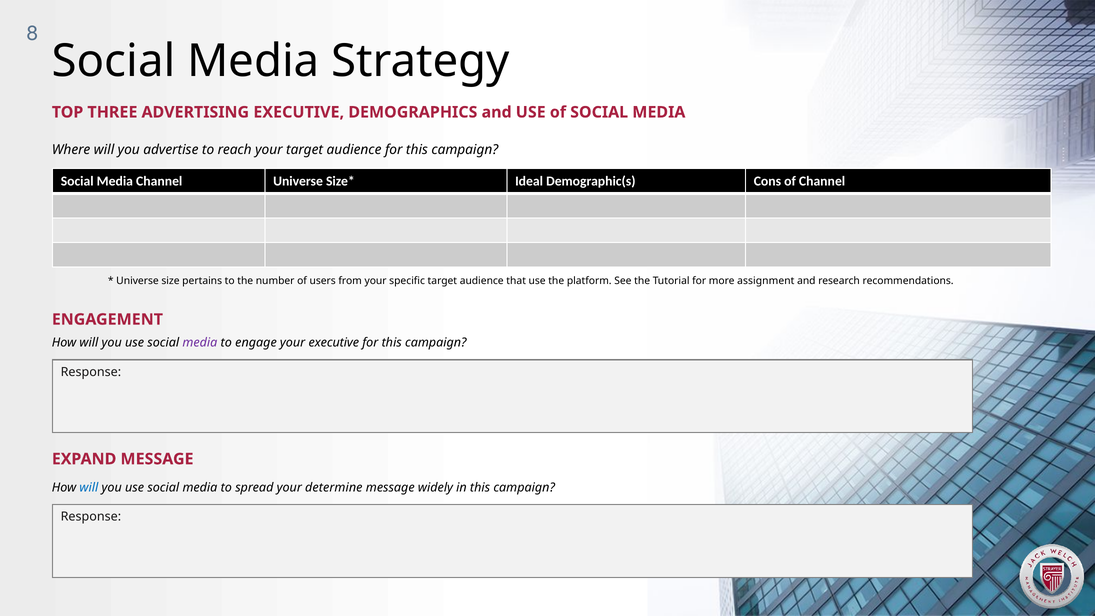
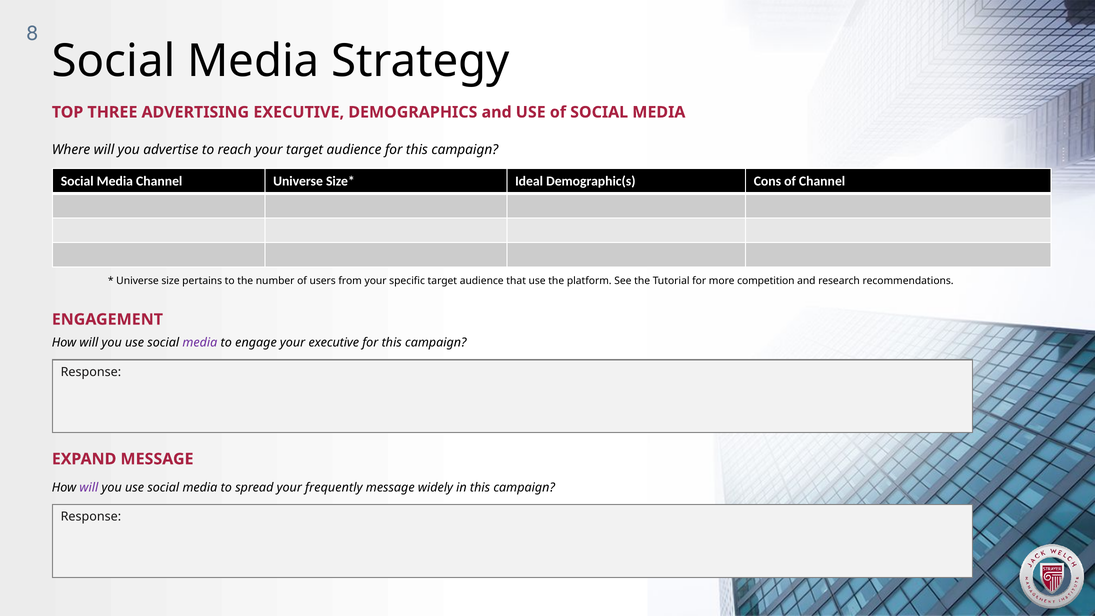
assignment: assignment -> competition
will at (89, 487) colour: blue -> purple
determine: determine -> frequently
